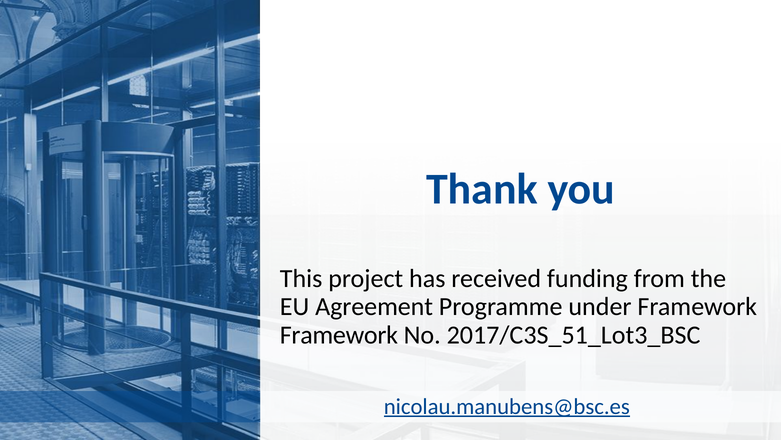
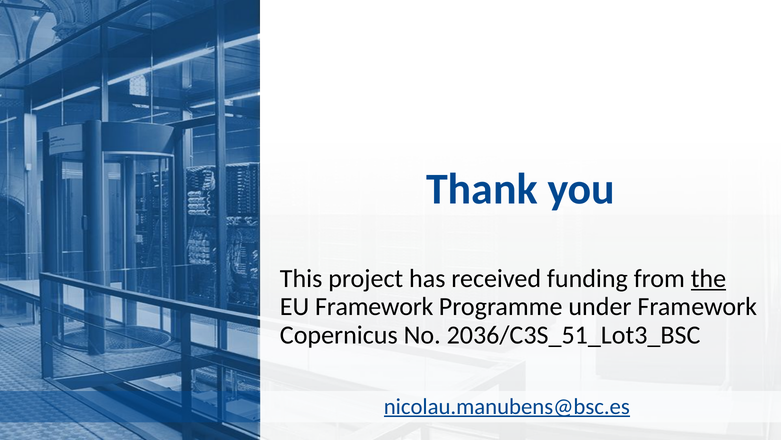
the underline: none -> present
EU Agreement: Agreement -> Framework
Framework at (339, 335): Framework -> Copernicus
2017/C3S_51_Lot3_BSC: 2017/C3S_51_Lot3_BSC -> 2036/C3S_51_Lot3_BSC
